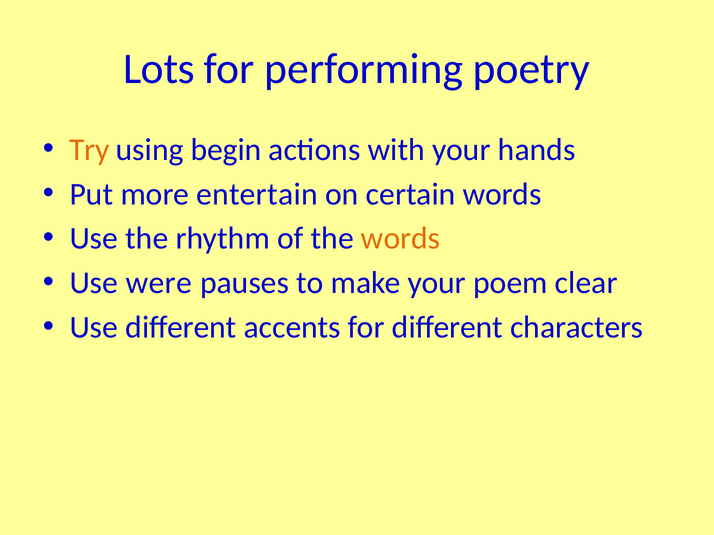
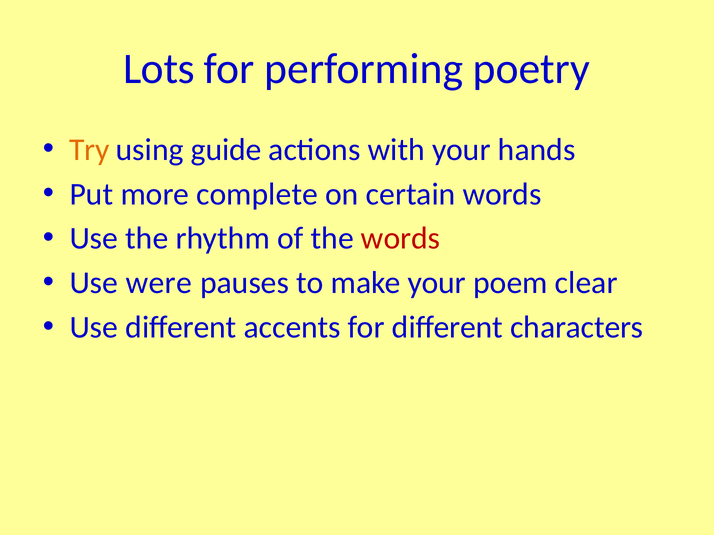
begin: begin -> guide
entertain: entertain -> complete
words at (400, 239) colour: orange -> red
